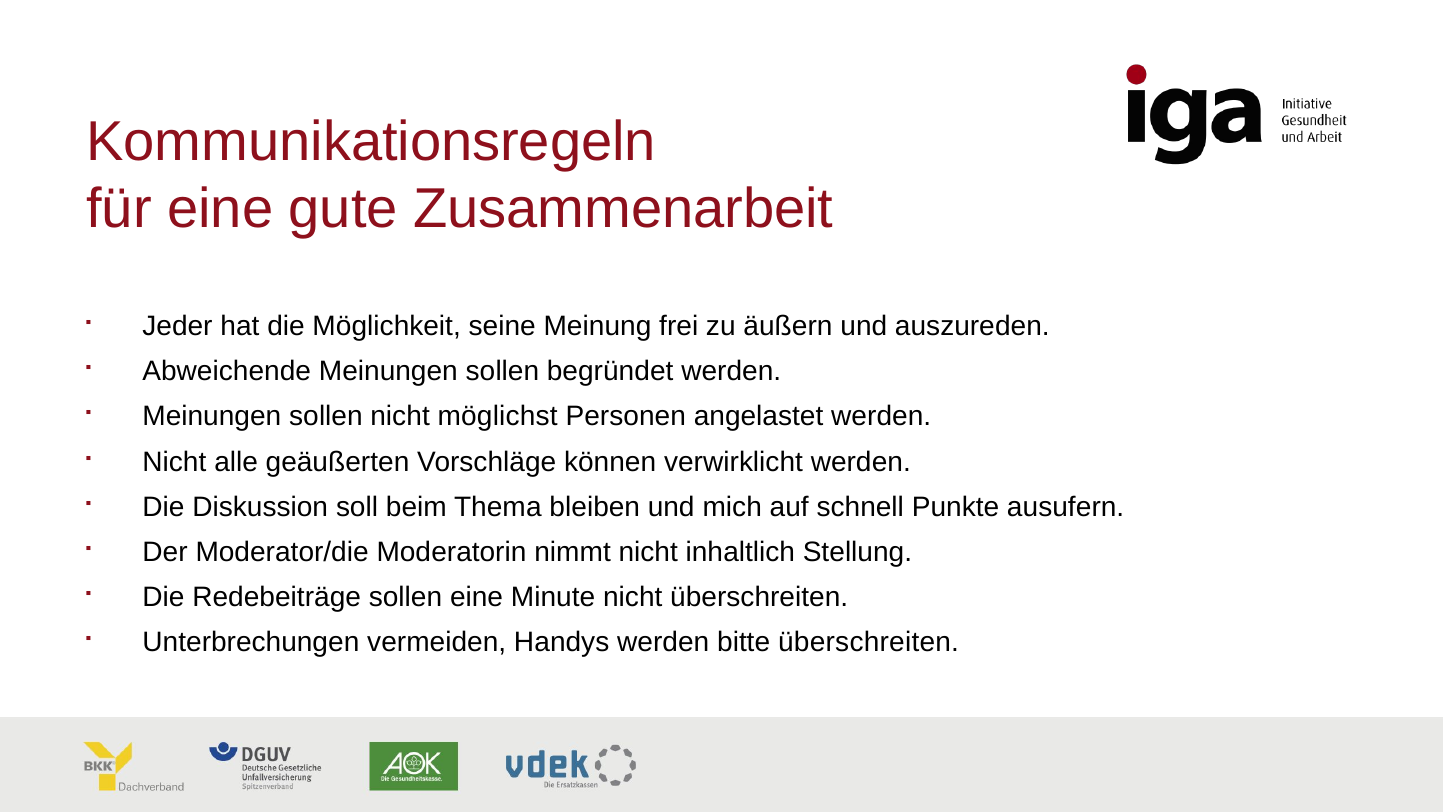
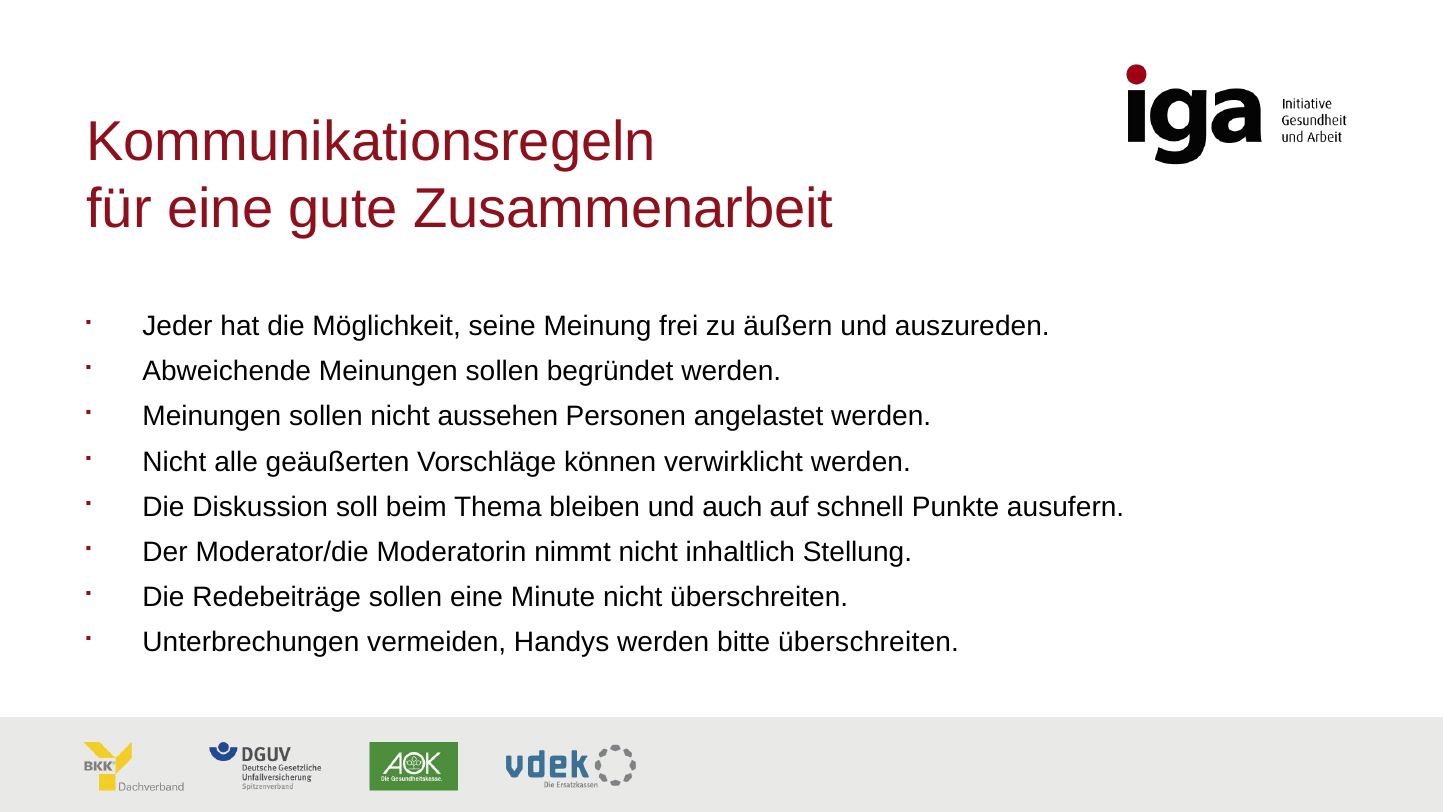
möglichst: möglichst -> aussehen
mich: mich -> auch
